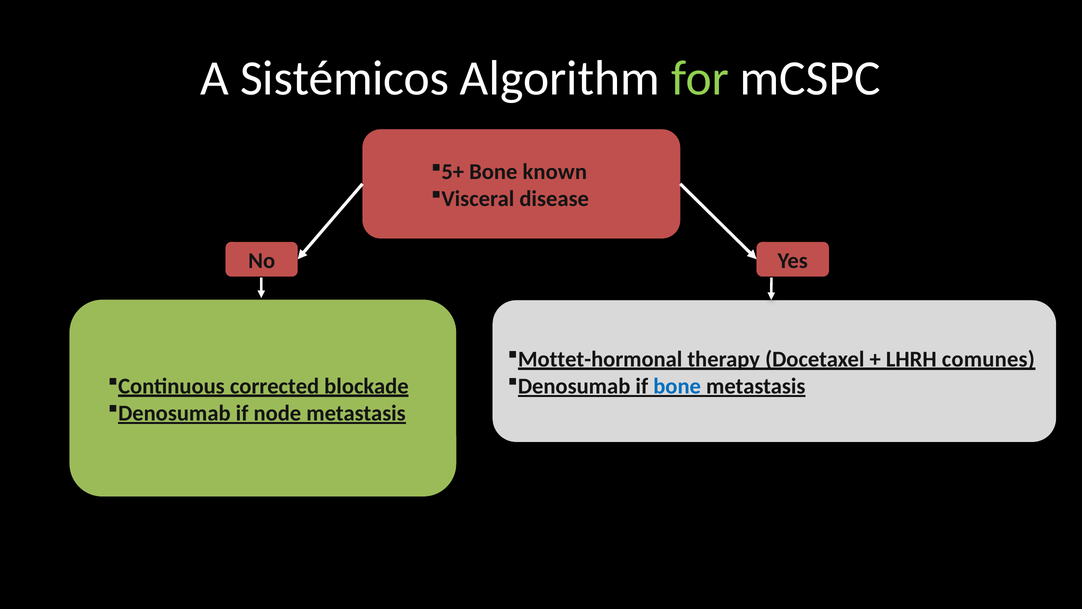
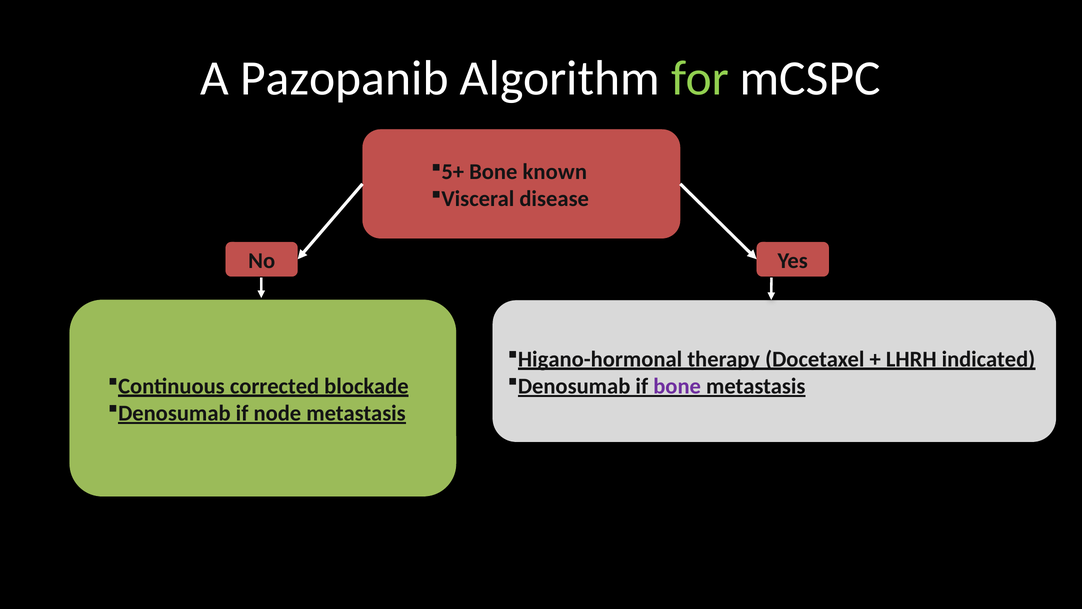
Sistémicos: Sistémicos -> Pazopanib
Mottet-hormonal: Mottet-hormonal -> Higano-hormonal
comunes: comunes -> indicated
bone at (677, 386) colour: blue -> purple
